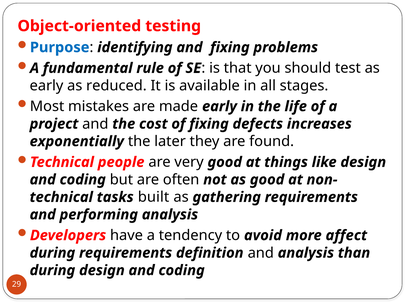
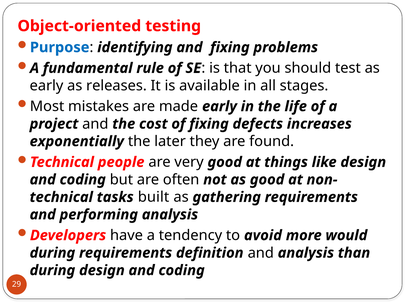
reduced: reduced -> releases
affect: affect -> would
